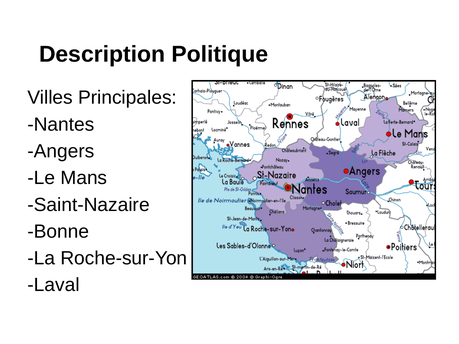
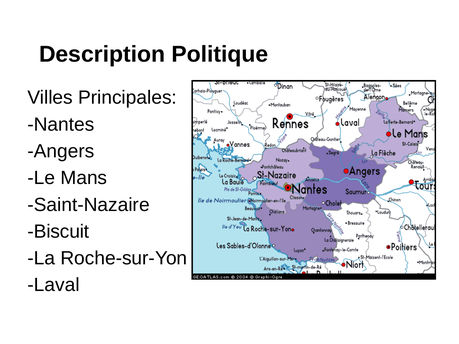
Bonne: Bonne -> Biscuit
